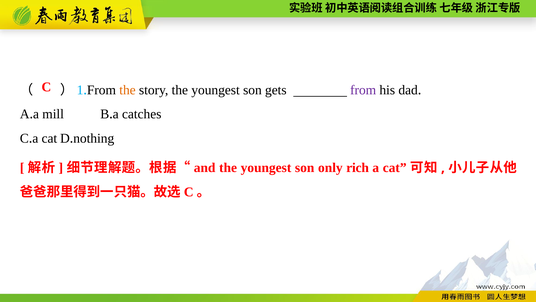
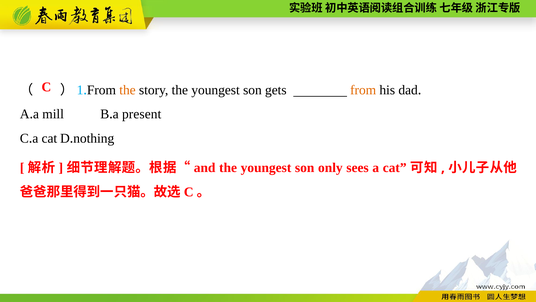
from at (363, 90) colour: purple -> orange
catches: catches -> present
rich: rich -> sees
